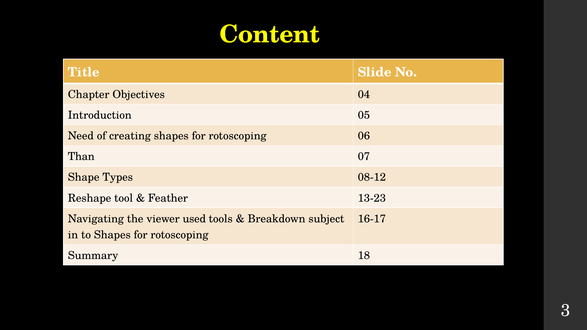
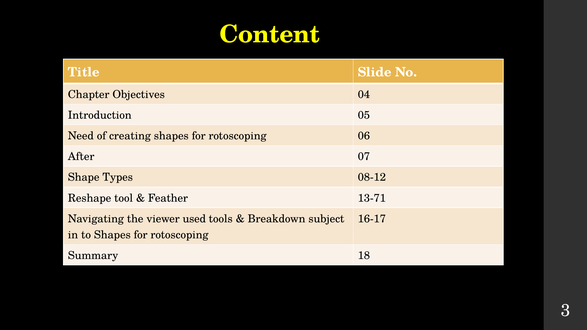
Than: Than -> After
13-23: 13-23 -> 13-71
